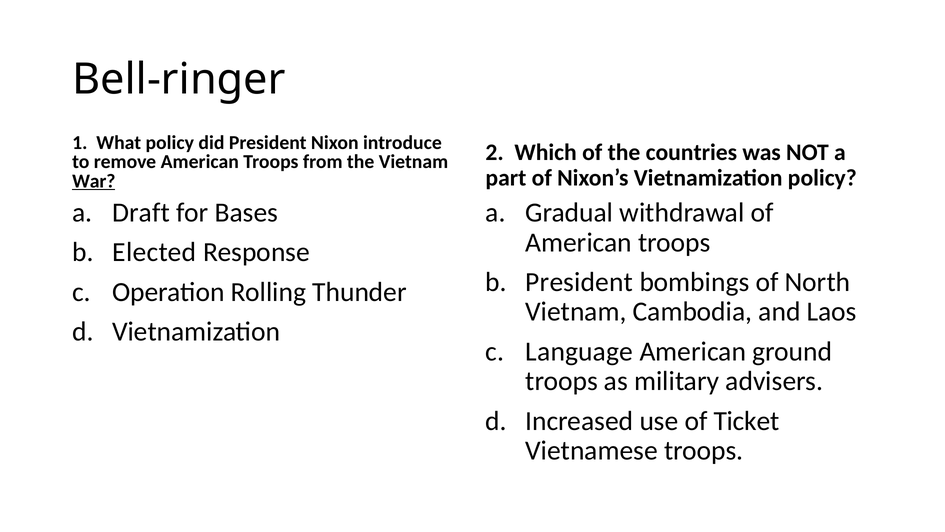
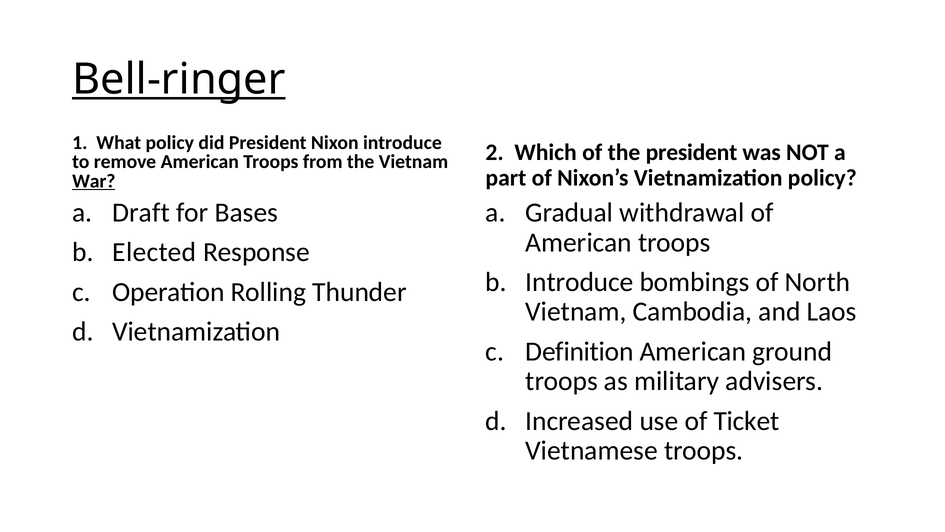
Bell-ringer underline: none -> present
the countries: countries -> president
President at (579, 282): President -> Introduce
Language: Language -> Definition
